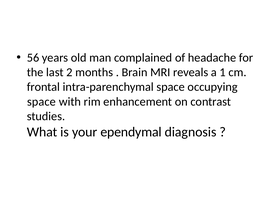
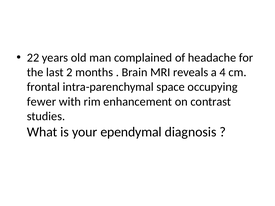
56: 56 -> 22
1: 1 -> 4
space at (41, 102): space -> fewer
